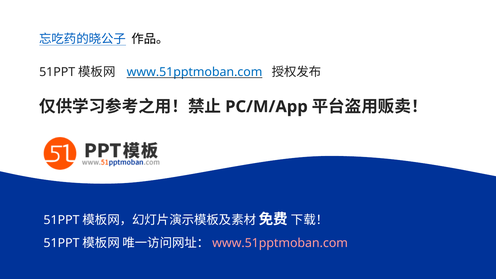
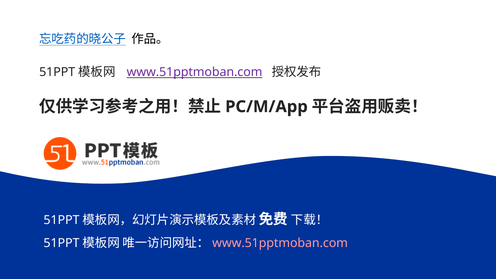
www.51pptmoban.com at (195, 72) colour: blue -> purple
